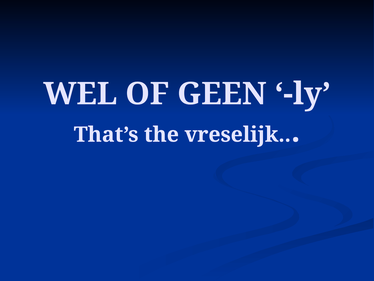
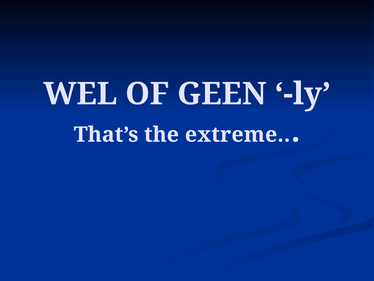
vreselijk: vreselijk -> extreme
